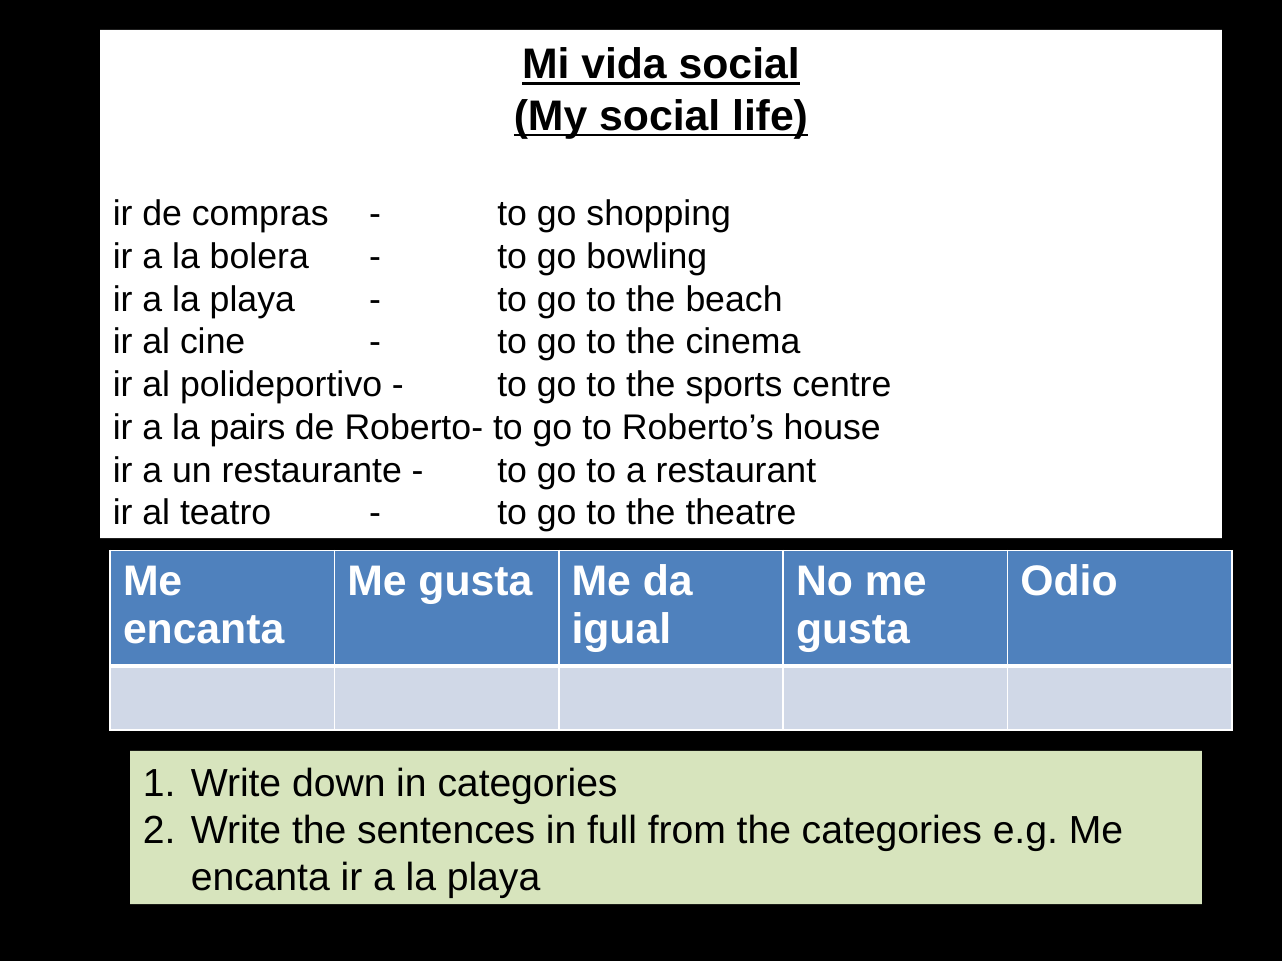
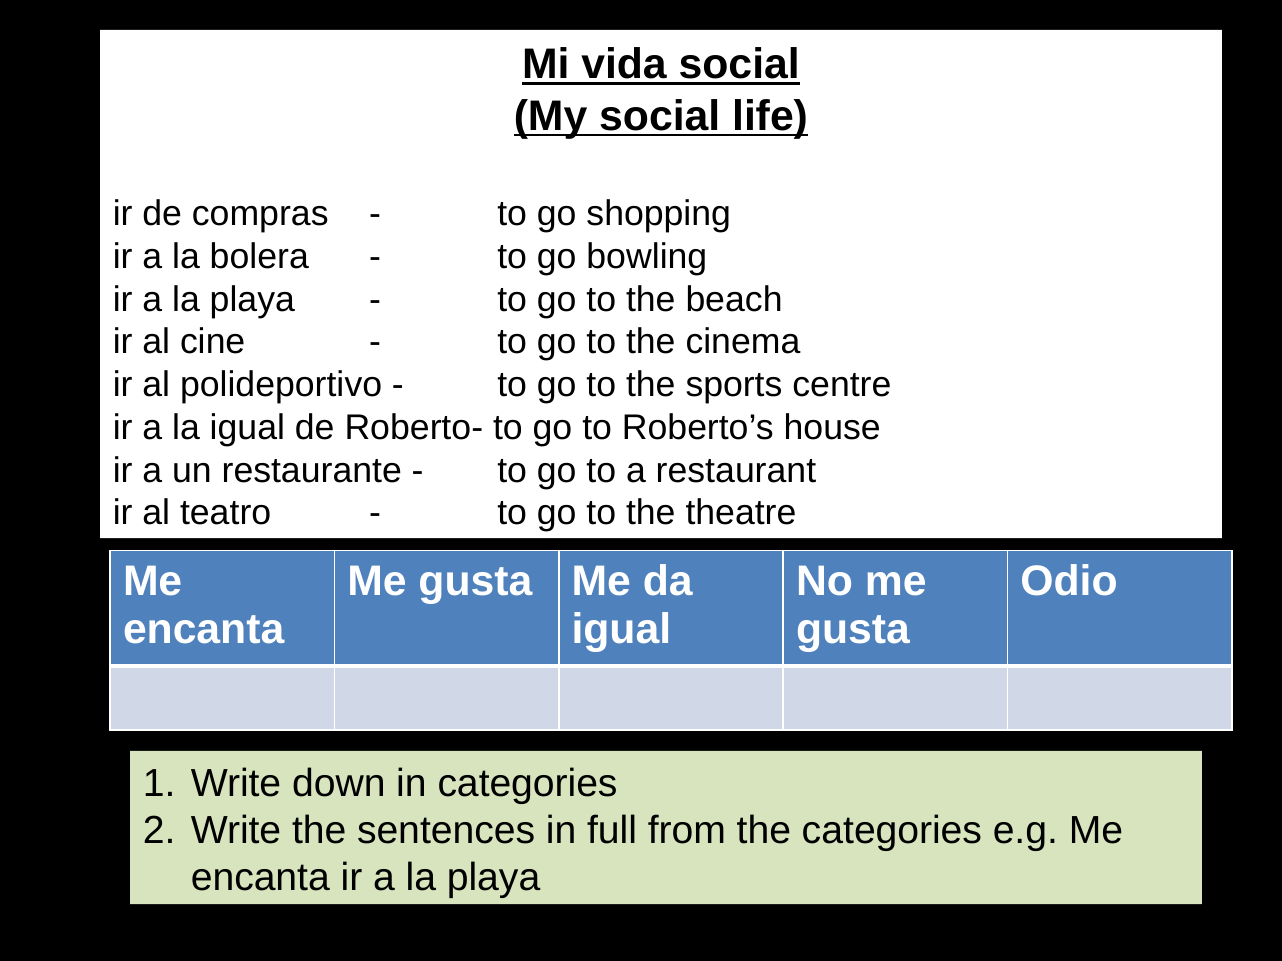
la pairs: pairs -> igual
